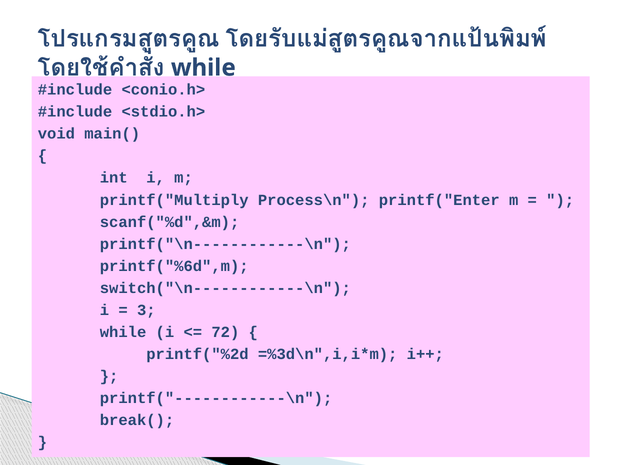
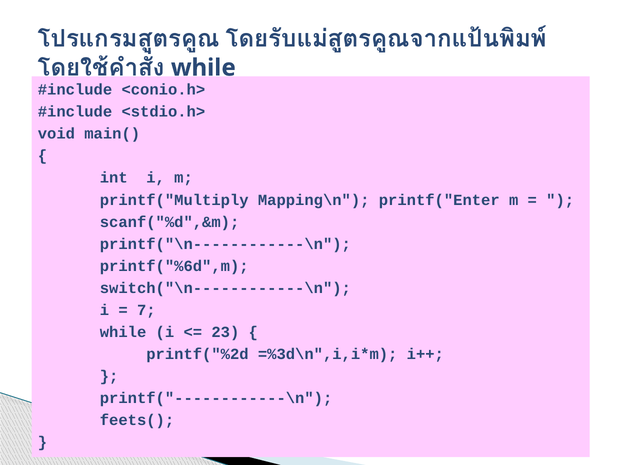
Process\n: Process\n -> Mapping\n
3: 3 -> 7
72: 72 -> 23
break(: break( -> feets(
